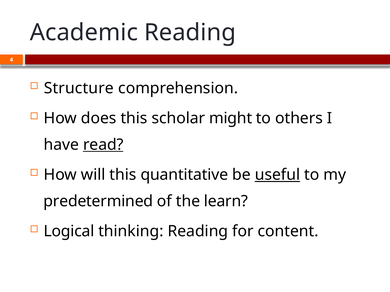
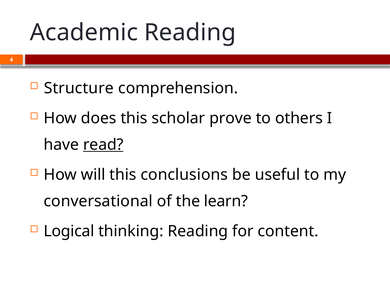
might: might -> prove
quantitative: quantitative -> conclusions
useful underline: present -> none
predetermined: predetermined -> conversational
